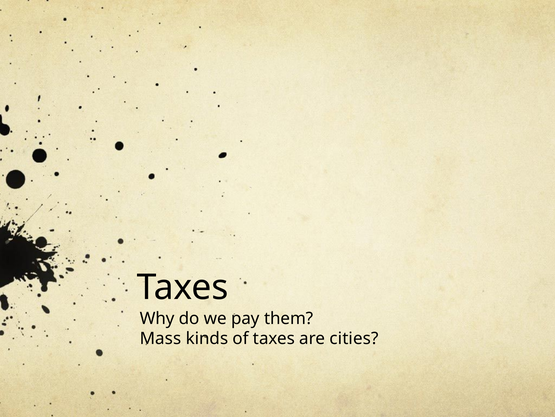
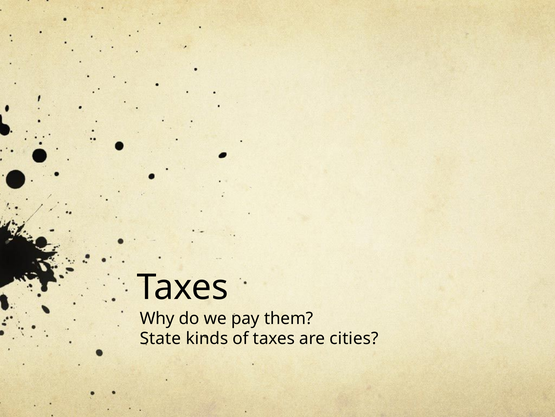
Mass: Mass -> State
